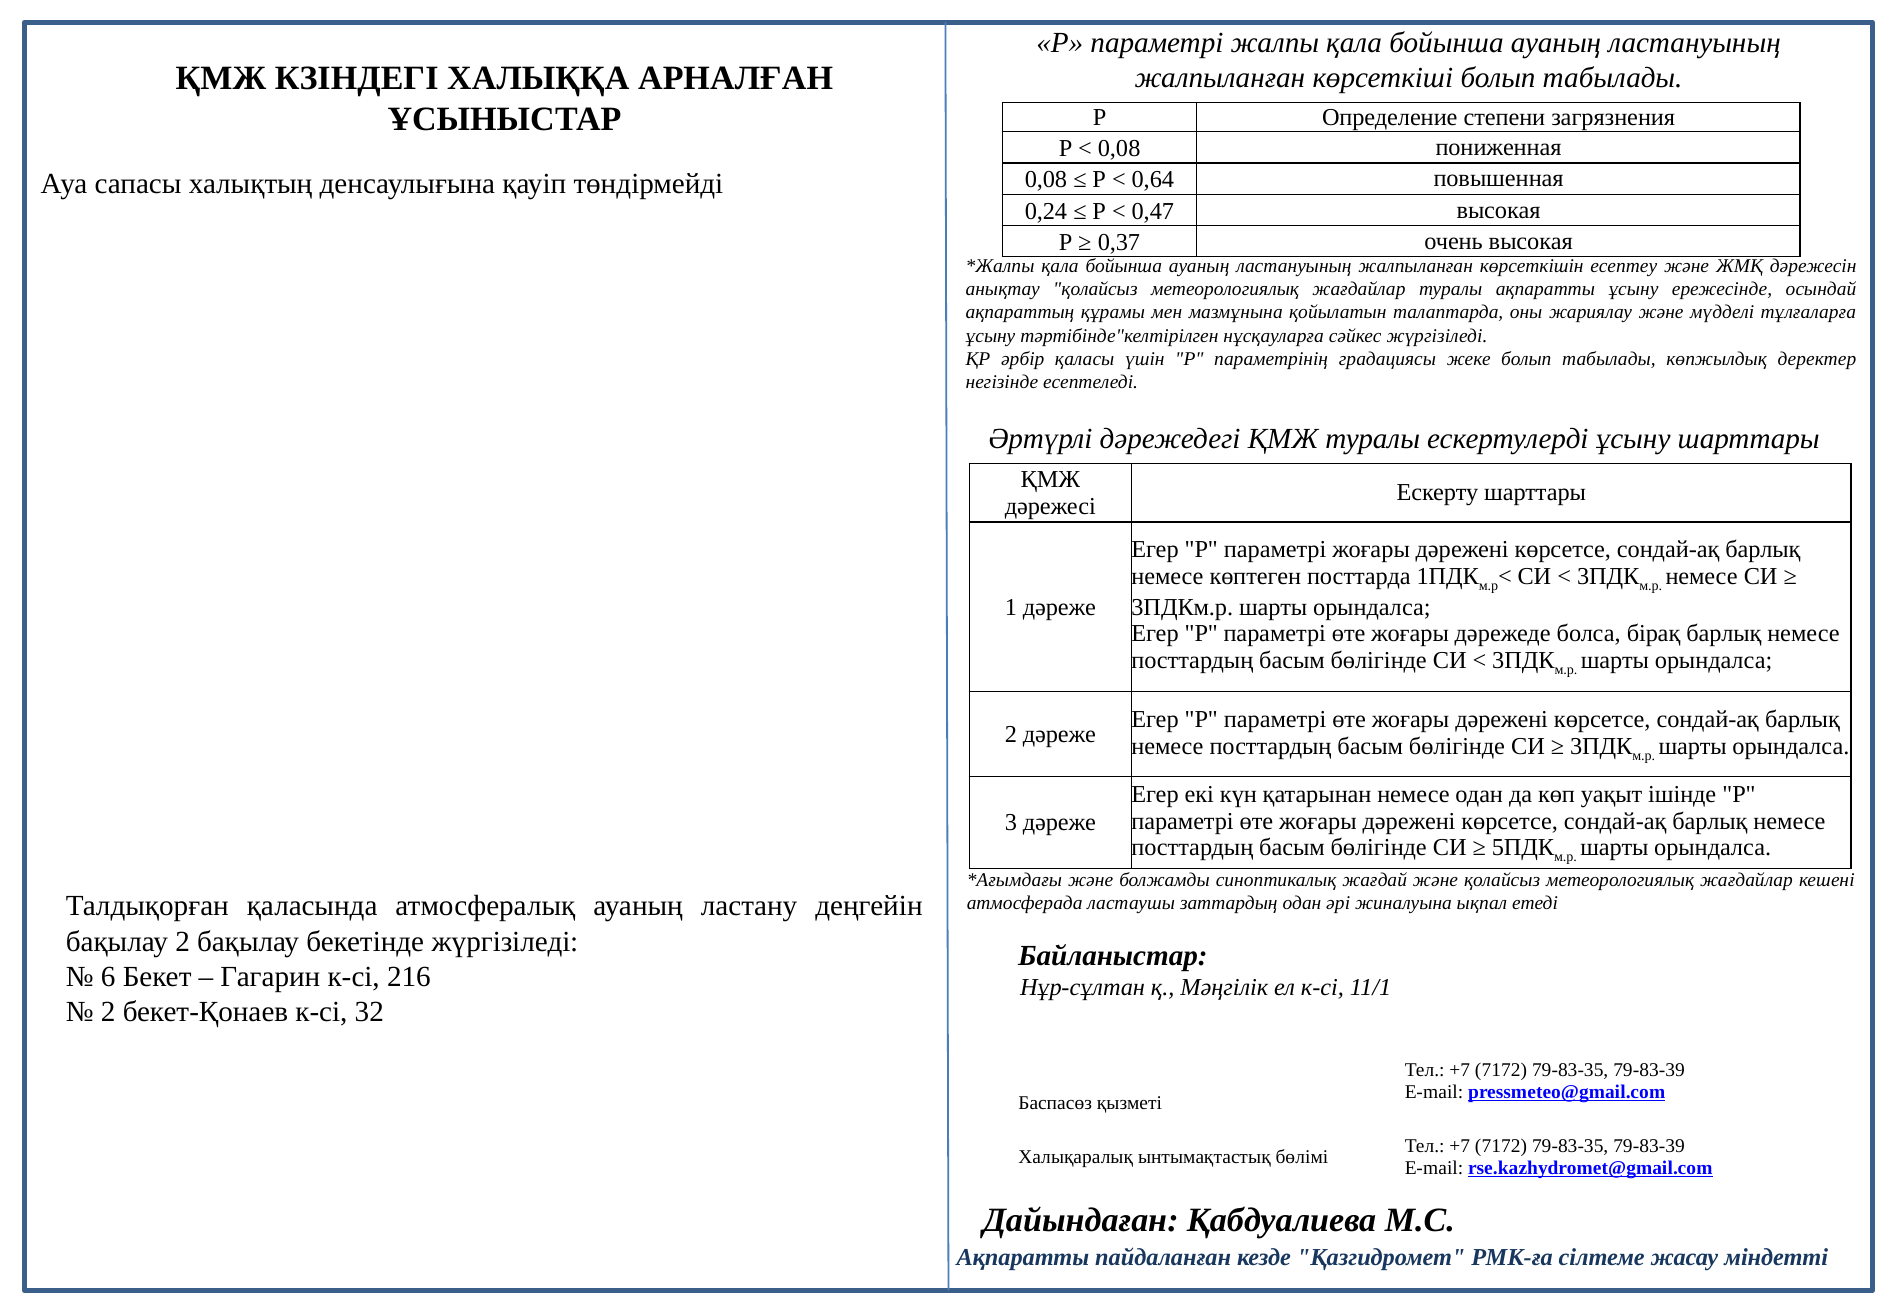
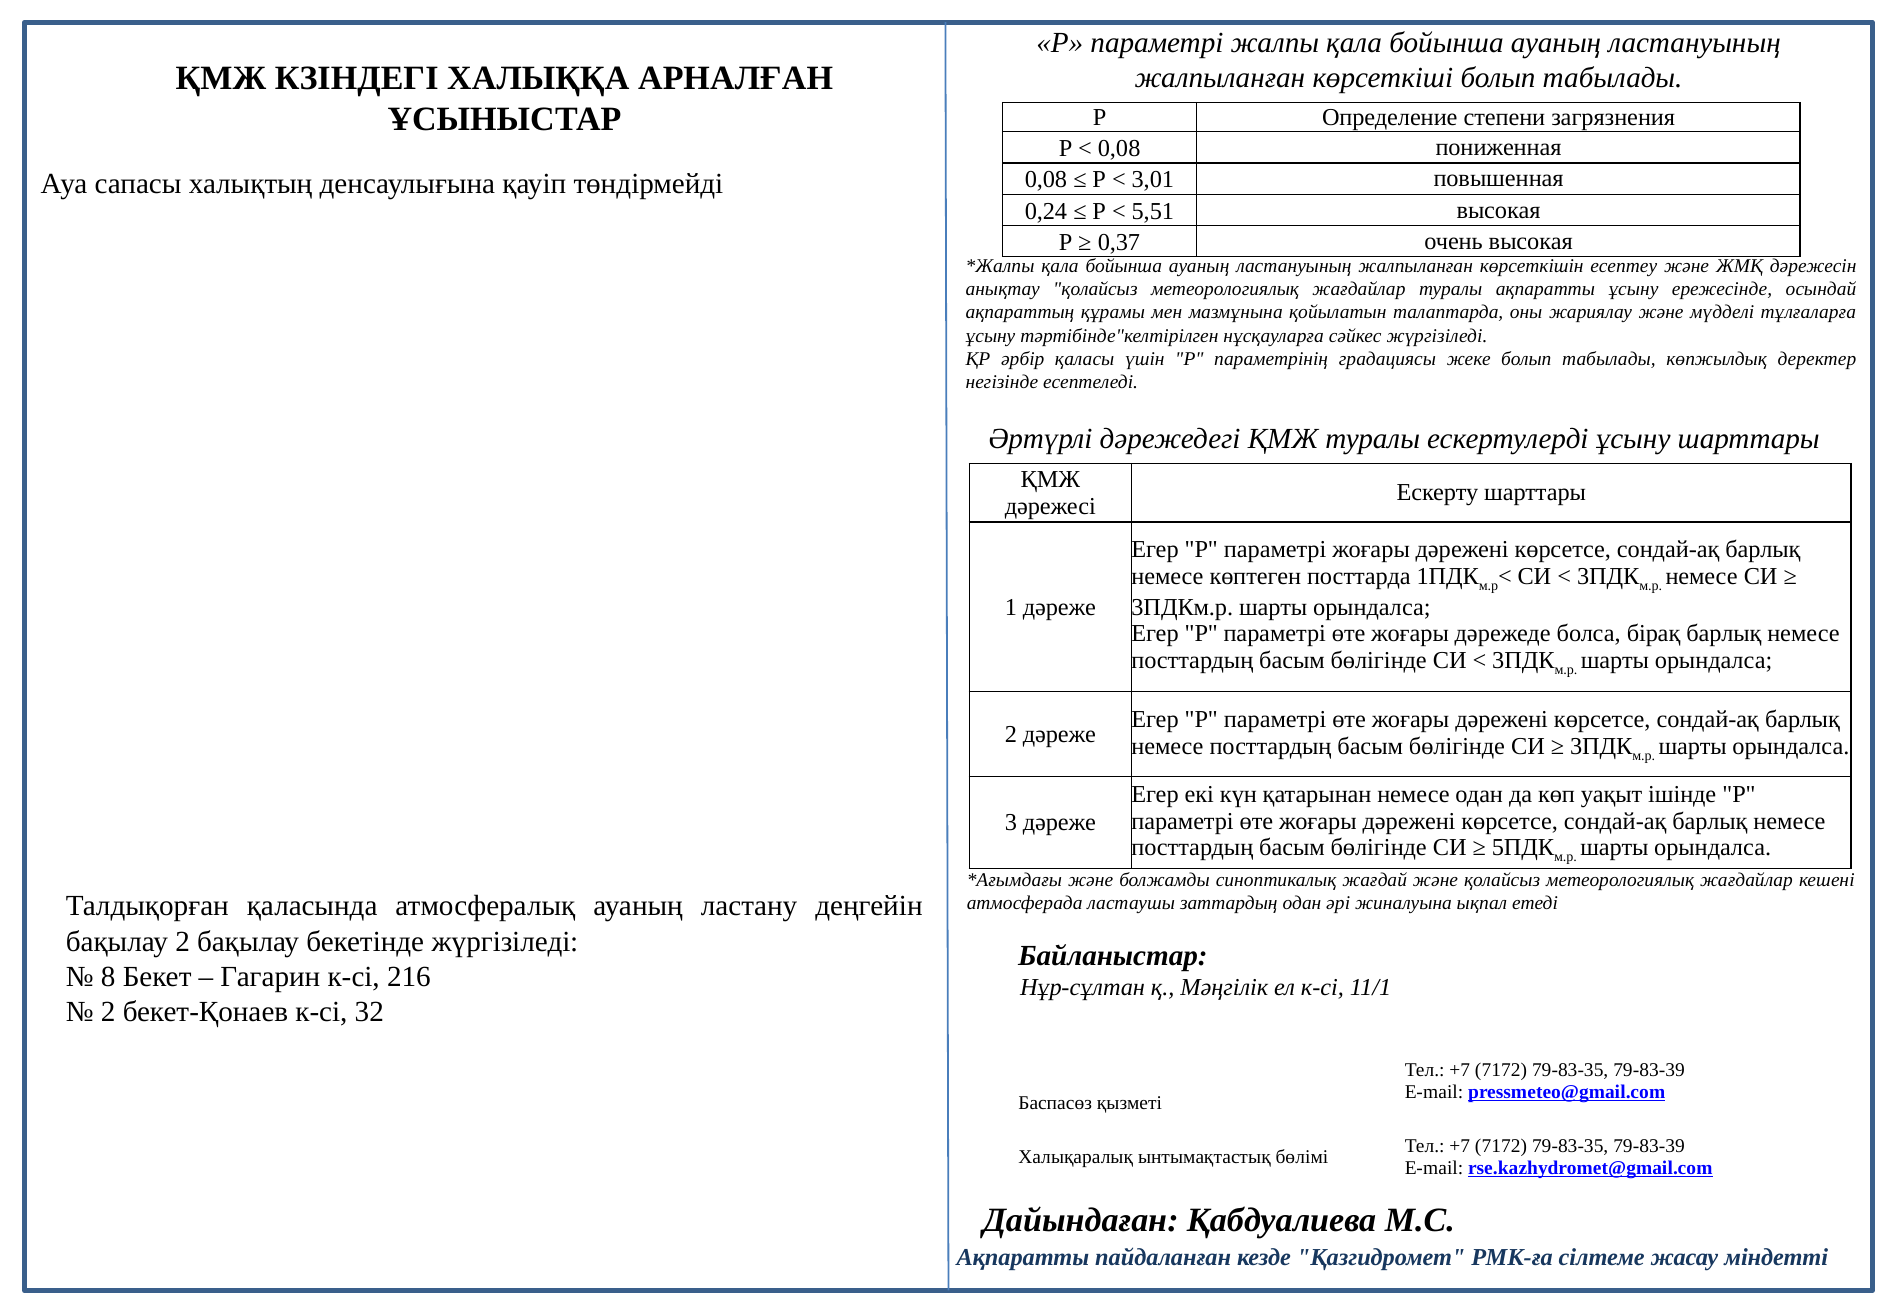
0,64: 0,64 -> 3,01
0,47: 0,47 -> 5,51
6: 6 -> 8
